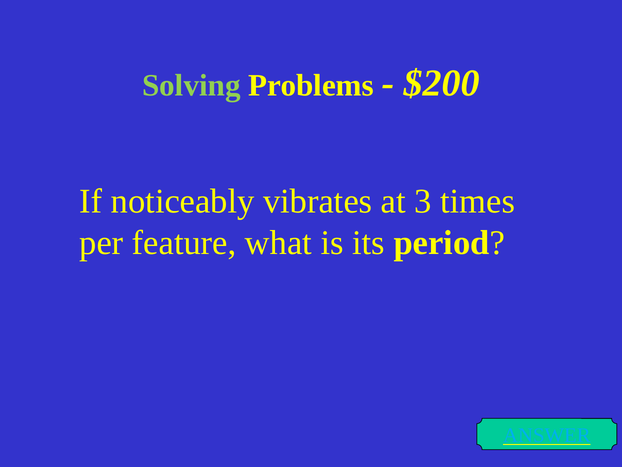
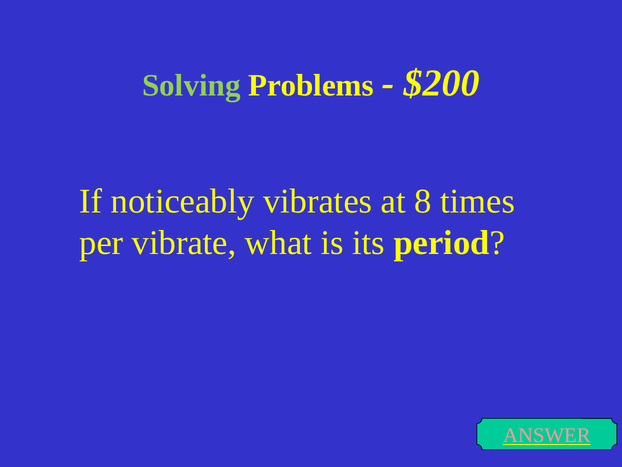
3: 3 -> 8
feature: feature -> vibrate
ANSWER colour: light blue -> pink
